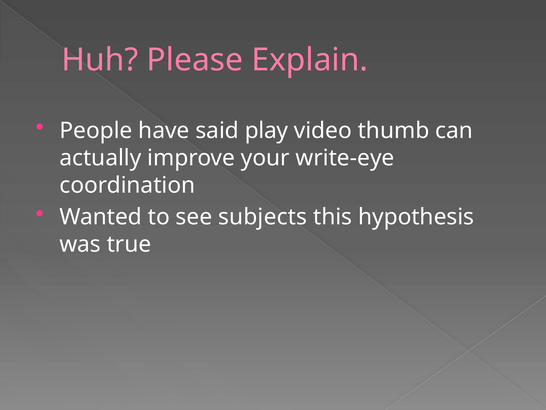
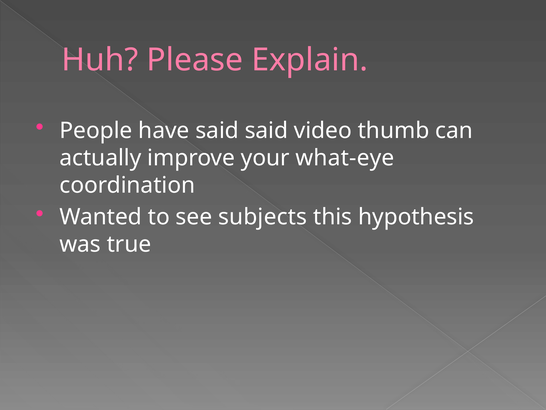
said play: play -> said
write-eye: write-eye -> what-eye
